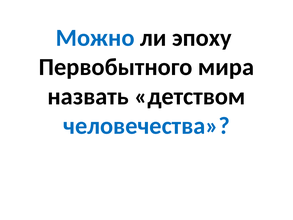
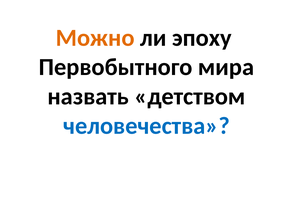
Можно colour: blue -> orange
